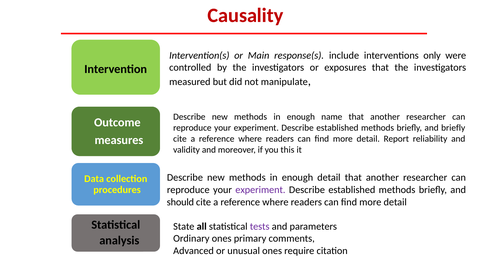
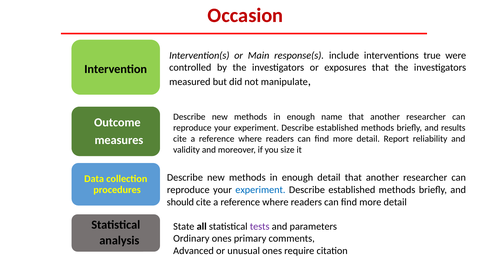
Causality: Causality -> Occasion
only: only -> true
and briefly: briefly -> results
this: this -> size
experiment at (260, 189) colour: purple -> blue
